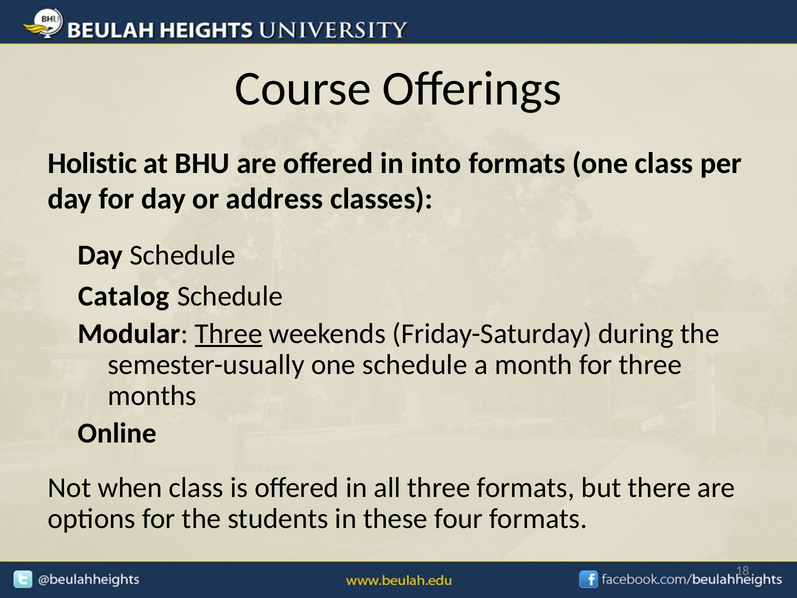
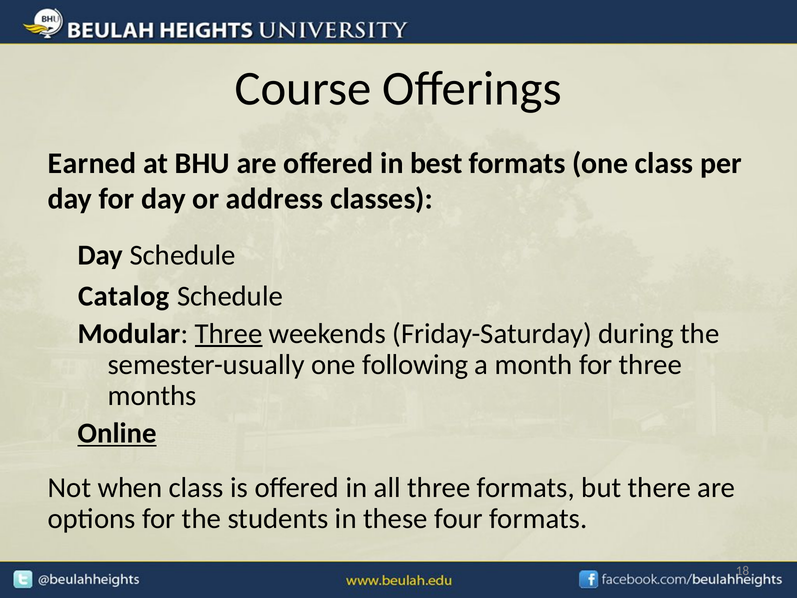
Holistic: Holistic -> Earned
into: into -> best
one schedule: schedule -> following
Online underline: none -> present
